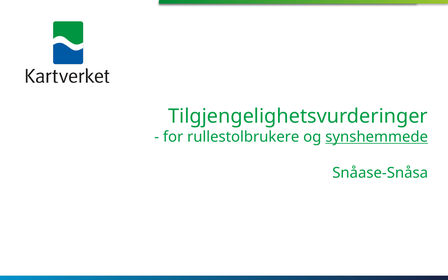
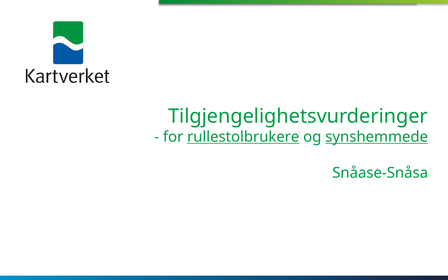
rullestolbrukere underline: none -> present
